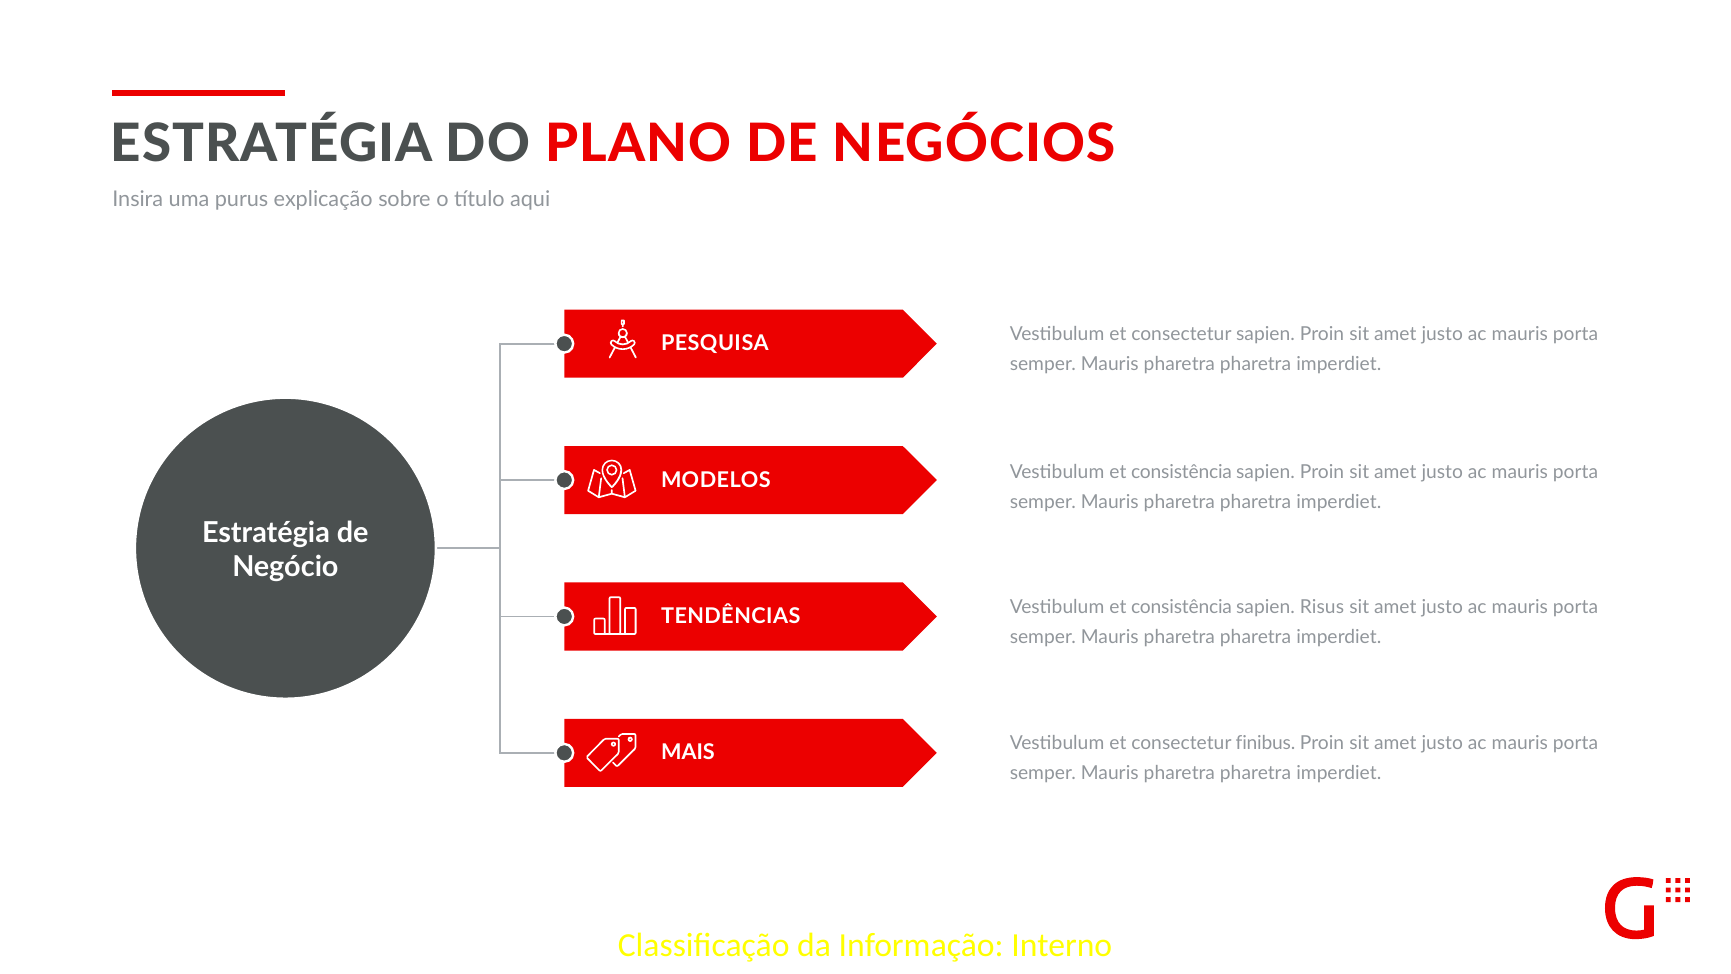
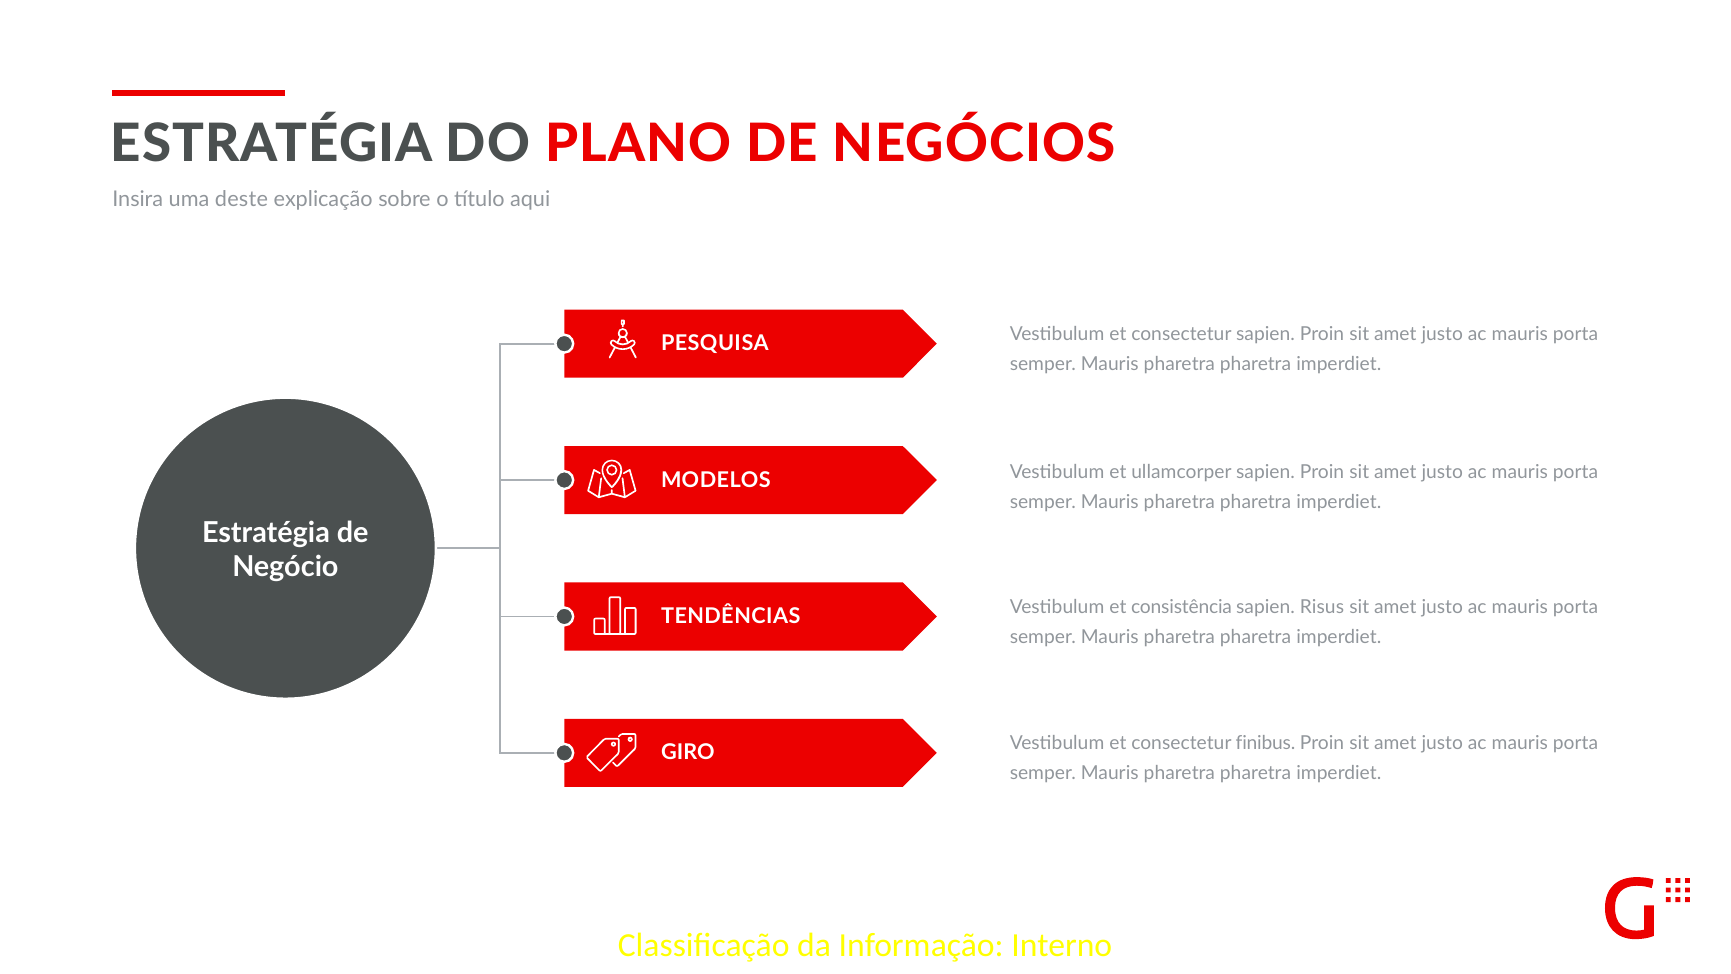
purus: purus -> deste
consistência at (1182, 472): consistência -> ullamcorper
MAIS: MAIS -> GIRO
